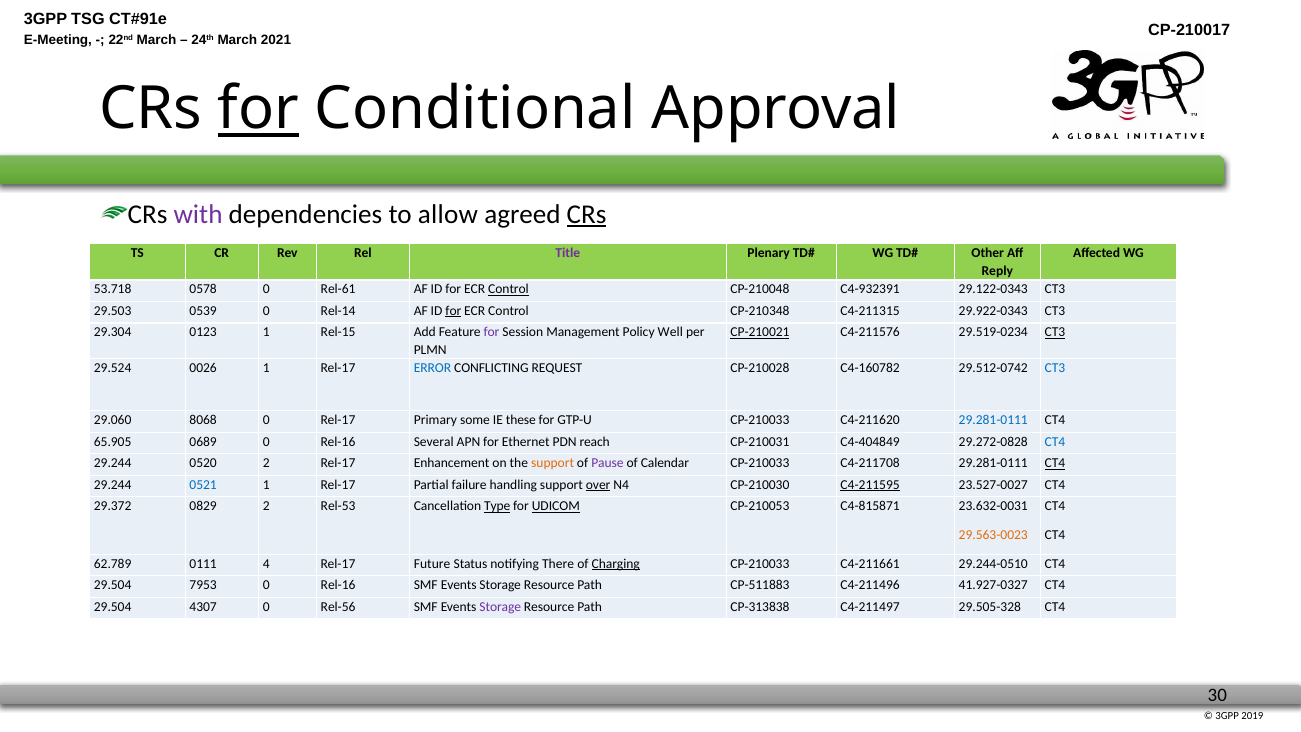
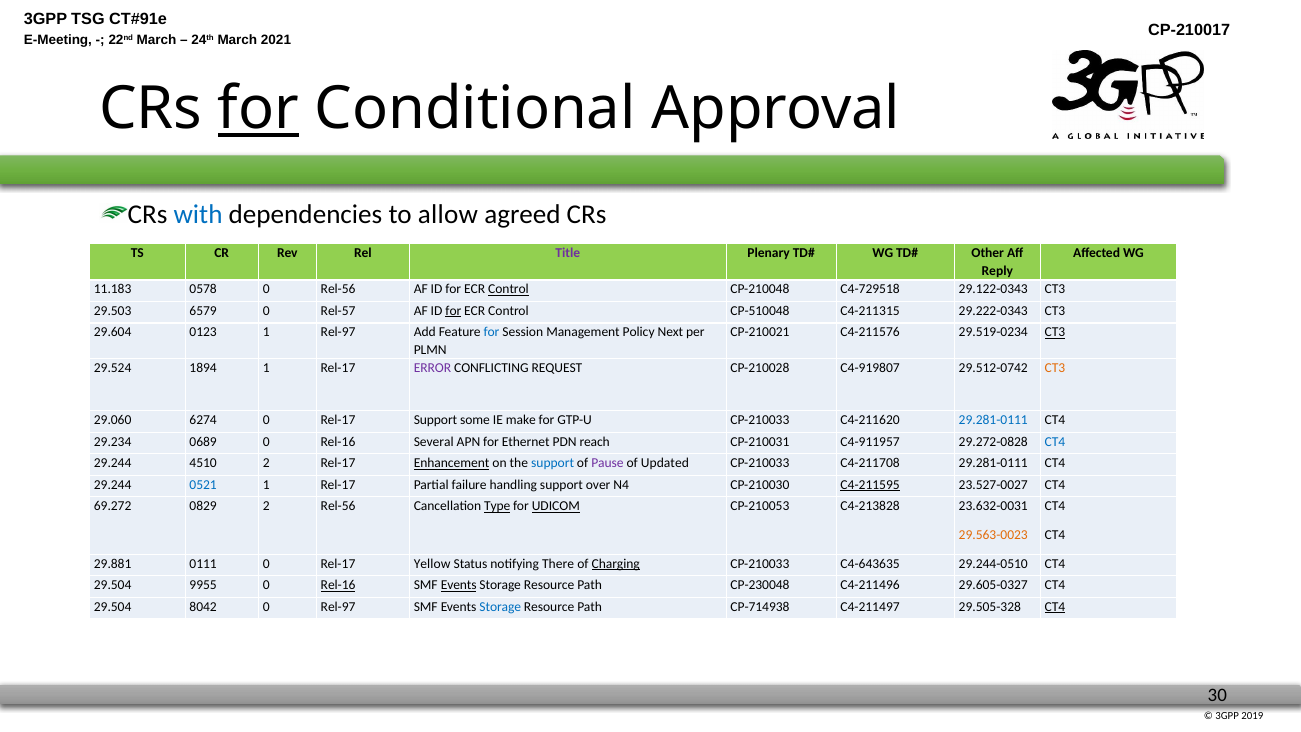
with colour: purple -> blue
CRs at (587, 214) underline: present -> none
53.718: 53.718 -> 11.183
0 Rel-61: Rel-61 -> Rel-56
C4-932391: C4-932391 -> C4-729518
0539: 0539 -> 6579
Rel-14: Rel-14 -> Rel-57
CP-210348: CP-210348 -> CP-510048
29.922-0343: 29.922-0343 -> 29.222-0343
29.304: 29.304 -> 29.604
1 Rel-15: Rel-15 -> Rel-97
for at (492, 332) colour: purple -> blue
Well: Well -> Next
CP-210021 underline: present -> none
0026: 0026 -> 1894
ERROR colour: blue -> purple
C4-160782: C4-160782 -> C4-919807
CT3 at (1055, 368) colour: blue -> orange
8068: 8068 -> 6274
Rel-17 Primary: Primary -> Support
these: these -> make
65.905: 65.905 -> 29.234
C4-404849: C4-404849 -> C4-911957
0520: 0520 -> 4510
Enhancement underline: none -> present
support at (553, 463) colour: orange -> blue
Calendar: Calendar -> Updated
CT4 at (1055, 463) underline: present -> none
over underline: present -> none
29.372: 29.372 -> 69.272
2 Rel-53: Rel-53 -> Rel-56
C4-815871: C4-815871 -> C4-213828
62.789: 62.789 -> 29.881
0111 4: 4 -> 0
Future: Future -> Yellow
C4-211661: C4-211661 -> C4-643635
7953: 7953 -> 9955
Rel-16 at (338, 585) underline: none -> present
Events at (459, 585) underline: none -> present
CP-511883: CP-511883 -> CP-230048
41.927-0327: 41.927-0327 -> 29.605-0327
4307: 4307 -> 8042
0 Rel-56: Rel-56 -> Rel-97
Storage at (500, 607) colour: purple -> blue
CP-313838: CP-313838 -> CP-714938
CT4 at (1055, 607) underline: none -> present
